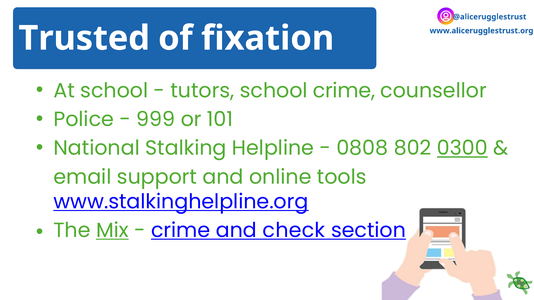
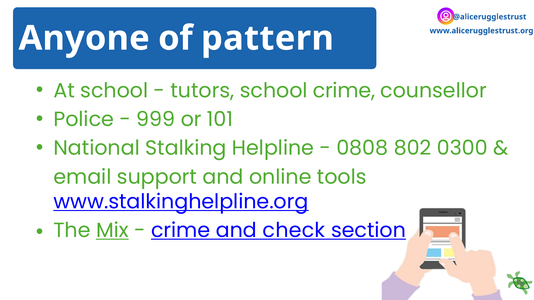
Trusted: Trusted -> Anyone
fixation: fixation -> pattern
0300 underline: present -> none
